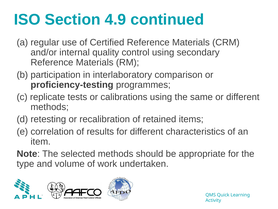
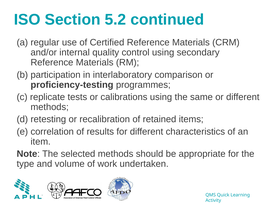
4.9: 4.9 -> 5.2
